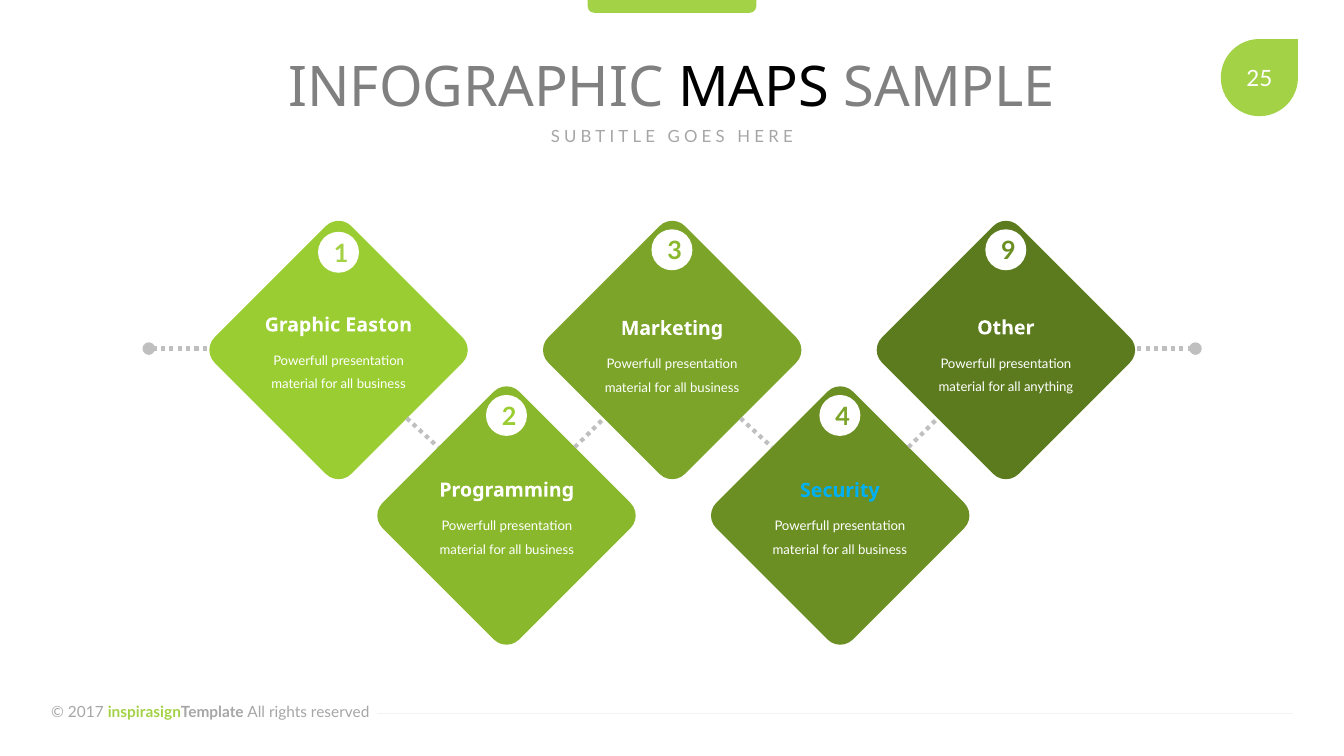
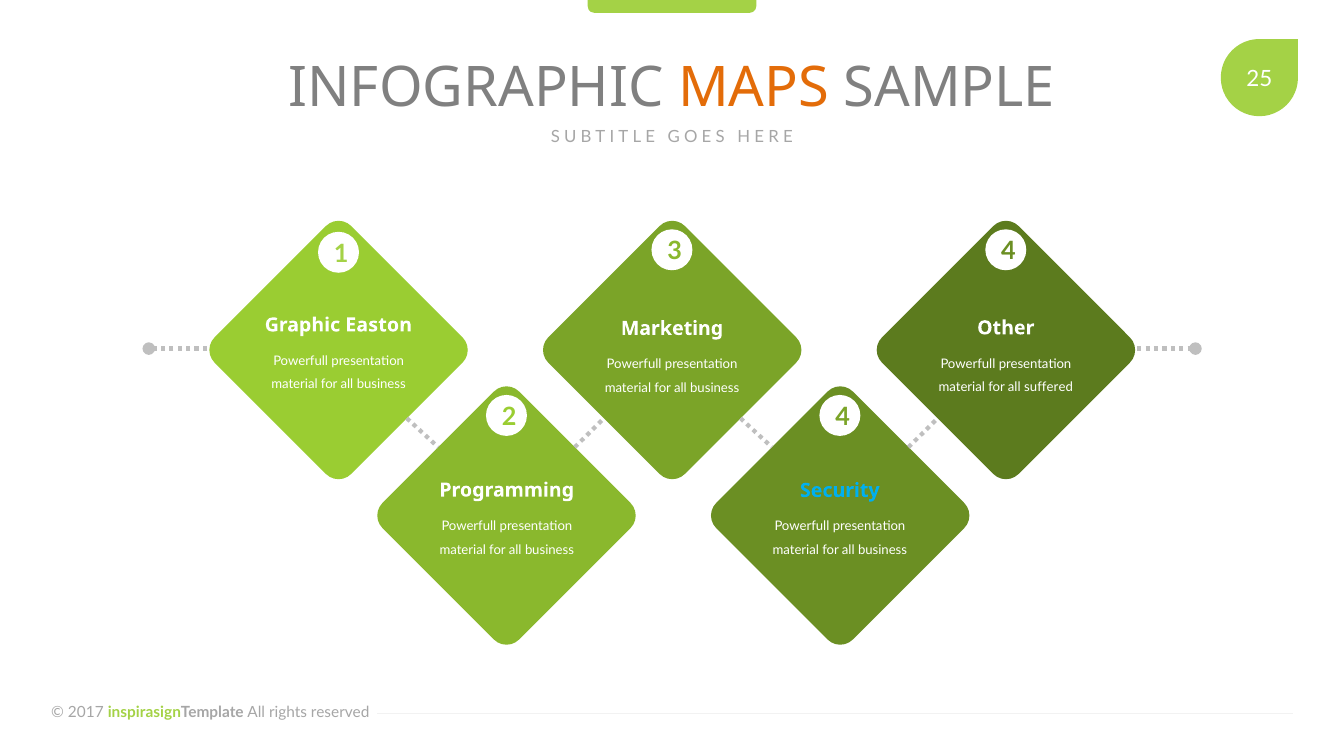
MAPS colour: black -> orange
3 9: 9 -> 4
anything: anything -> suffered
